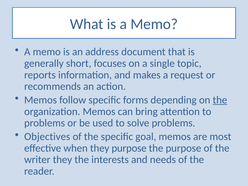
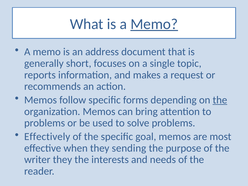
Memo at (154, 24) underline: none -> present
Objectives: Objectives -> Effectively
they purpose: purpose -> sending
